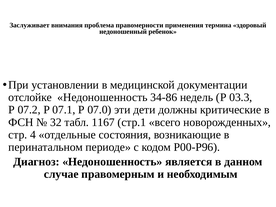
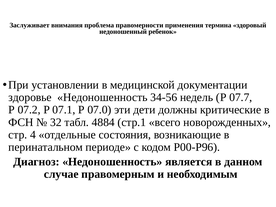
отслойке: отслойке -> здоровье
34-86: 34-86 -> 34-56
03.3: 03.3 -> 07.7
1167: 1167 -> 4884
